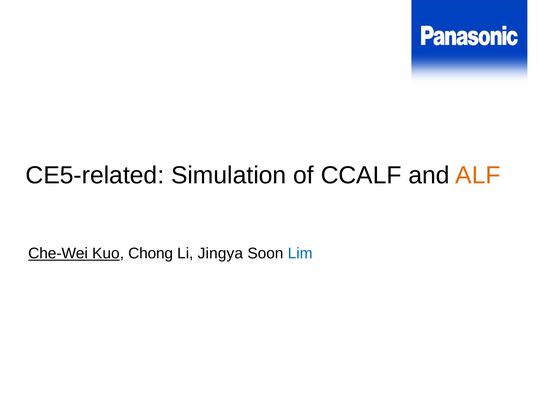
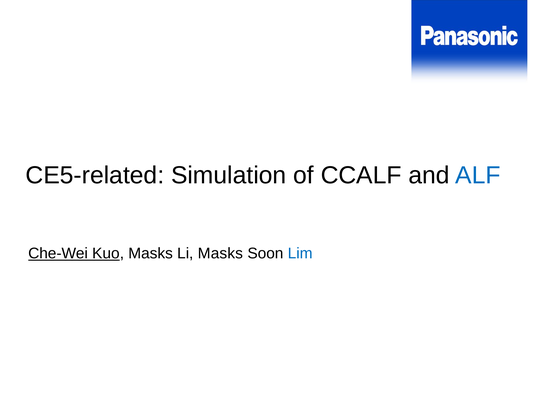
ALF colour: orange -> blue
Kuo Chong: Chong -> Masks
Li Jingya: Jingya -> Masks
